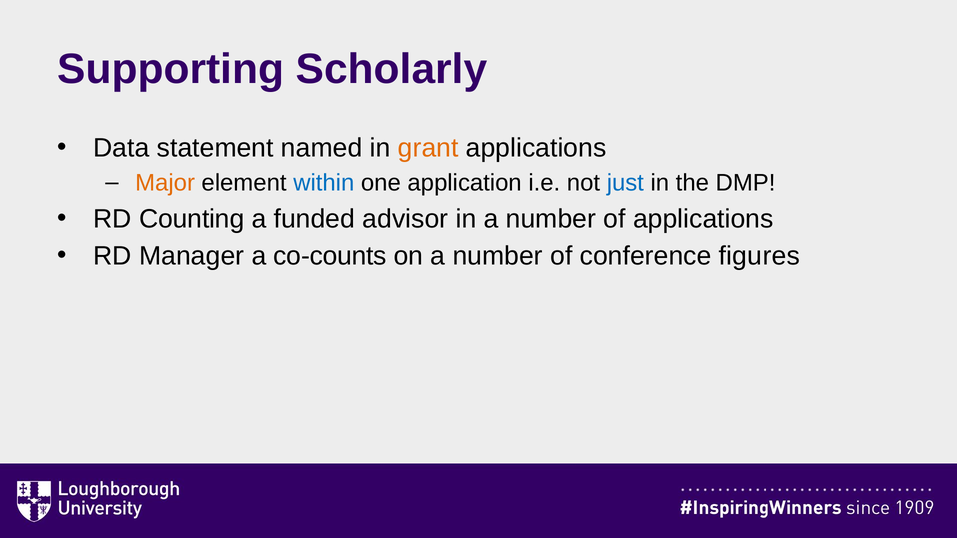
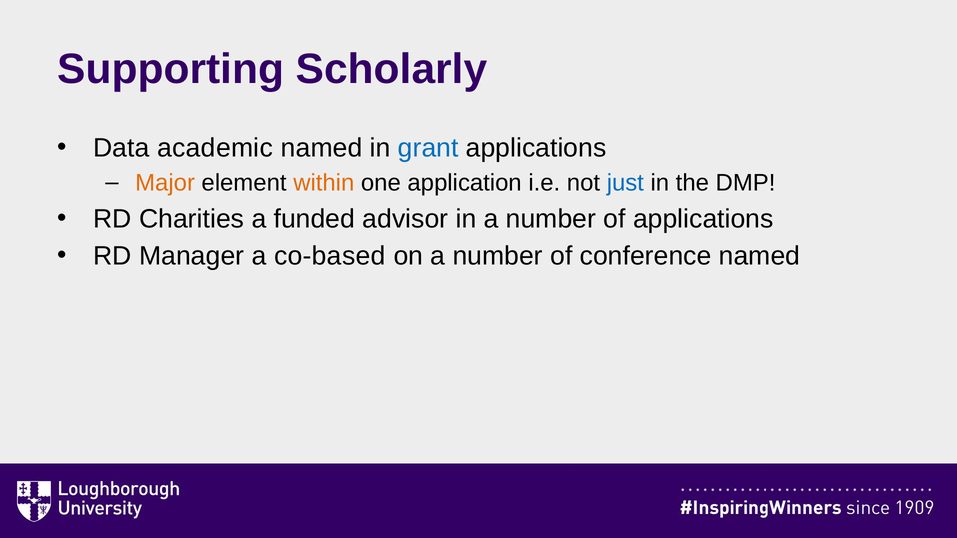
statement: statement -> academic
grant colour: orange -> blue
within colour: blue -> orange
Counting: Counting -> Charities
co-counts: co-counts -> co-based
conference figures: figures -> named
